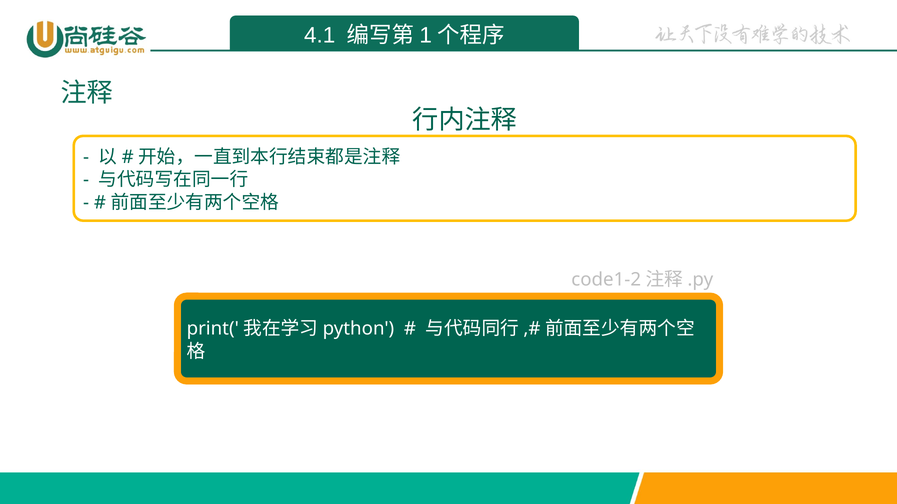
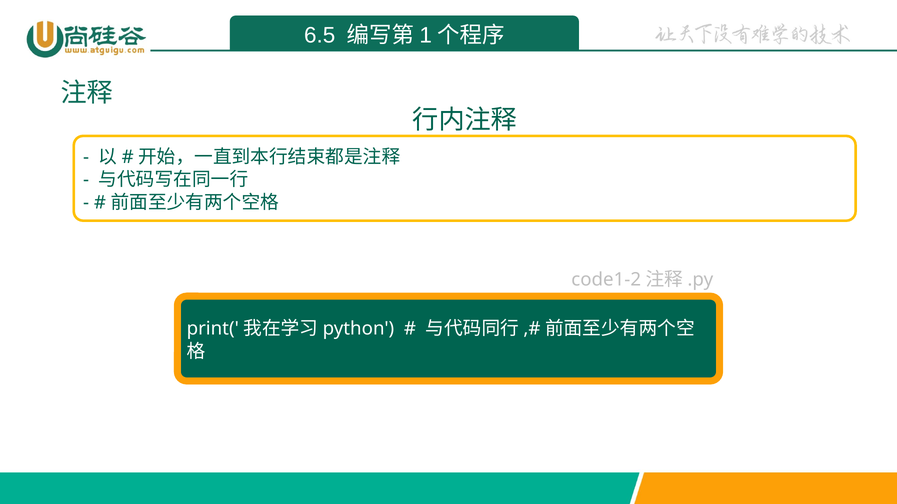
4.1: 4.1 -> 6.5
